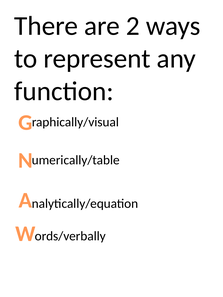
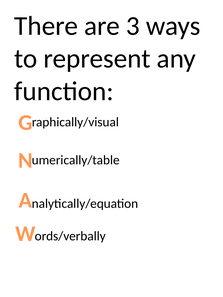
2: 2 -> 3
